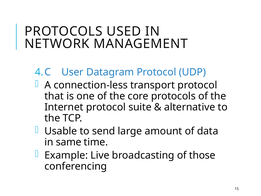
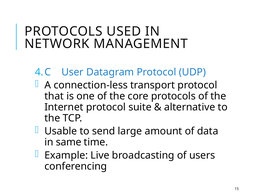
those: those -> users
